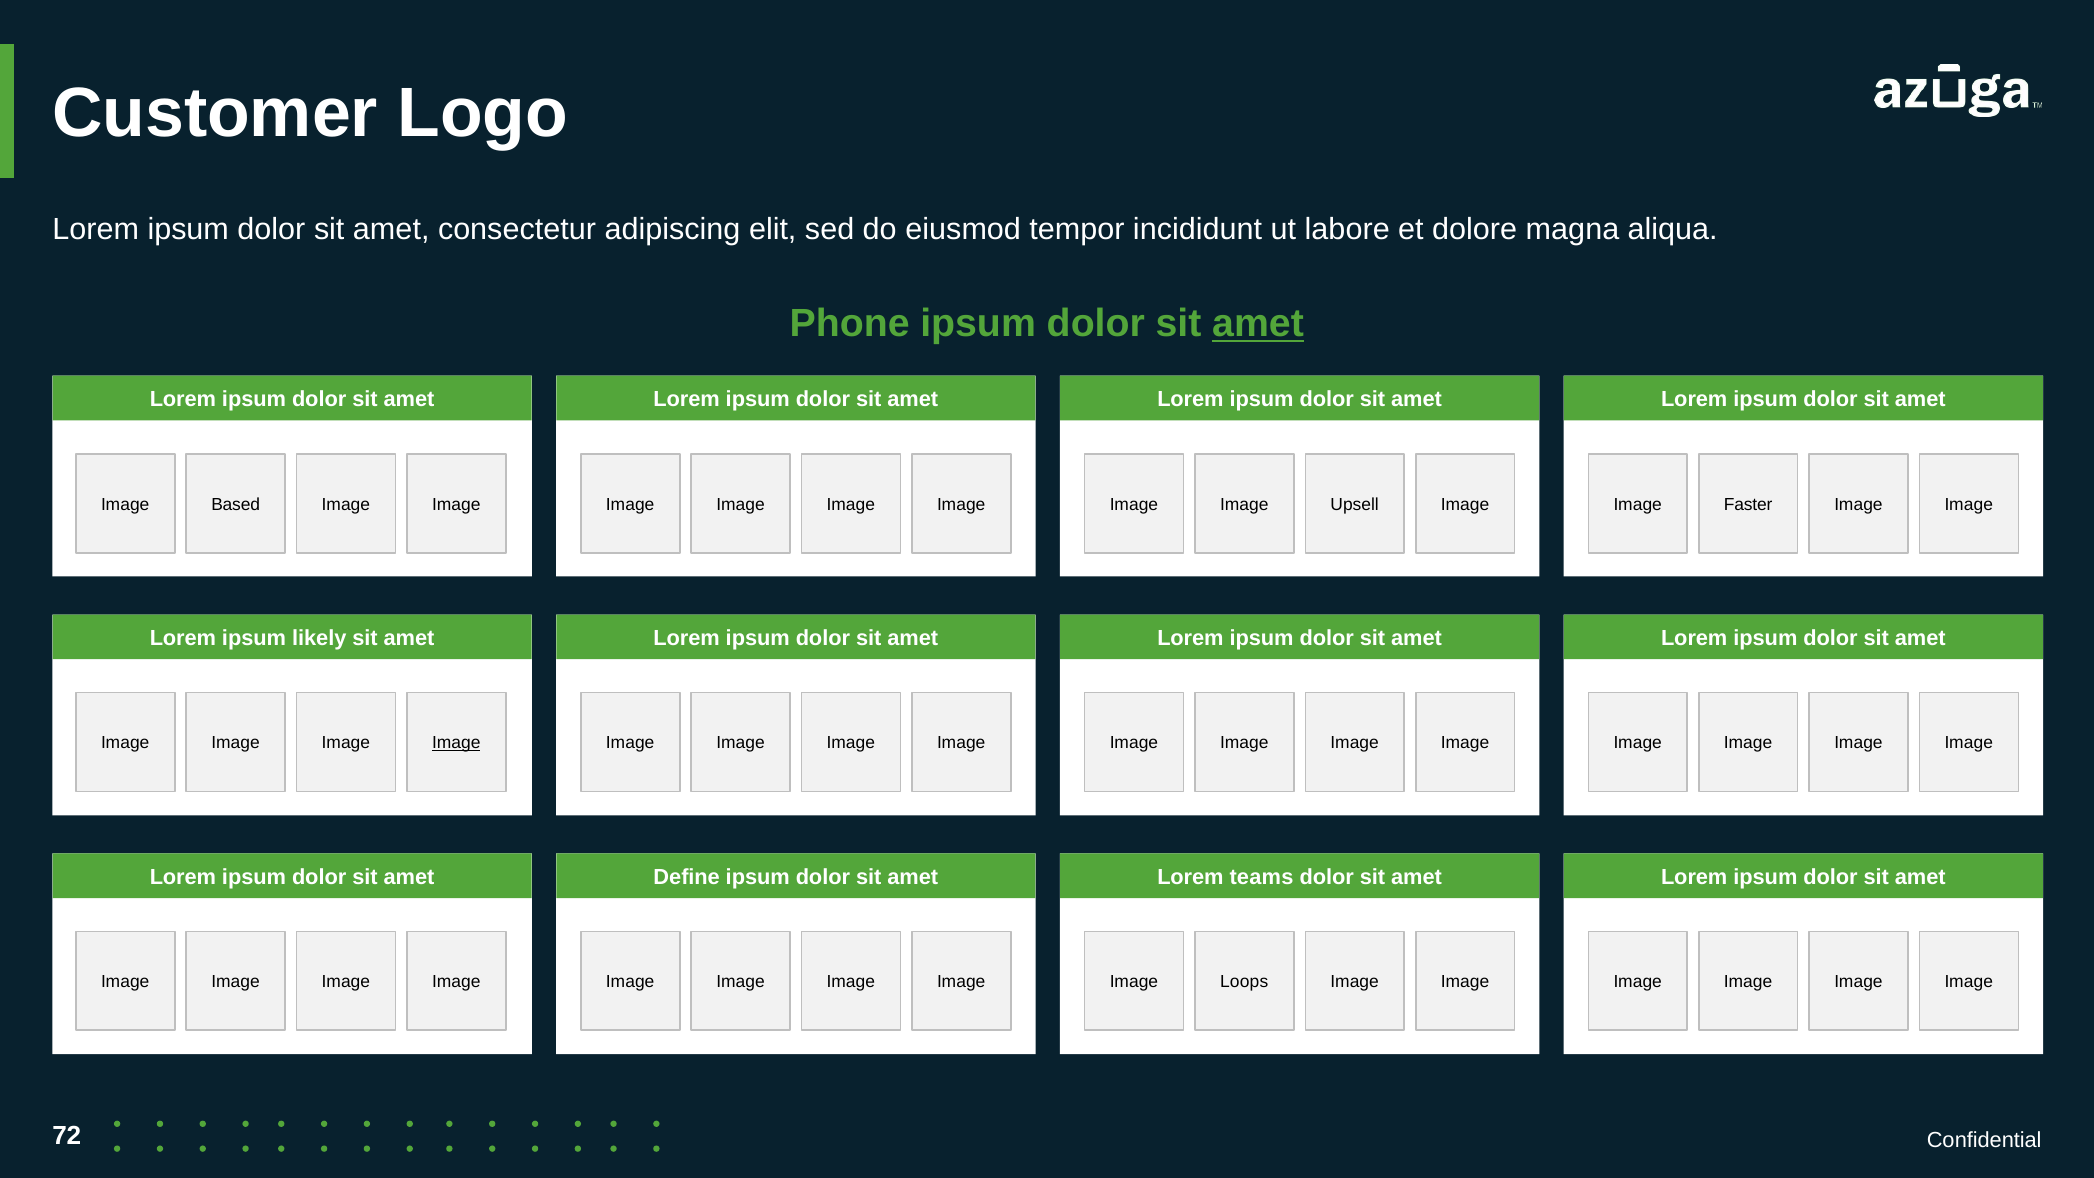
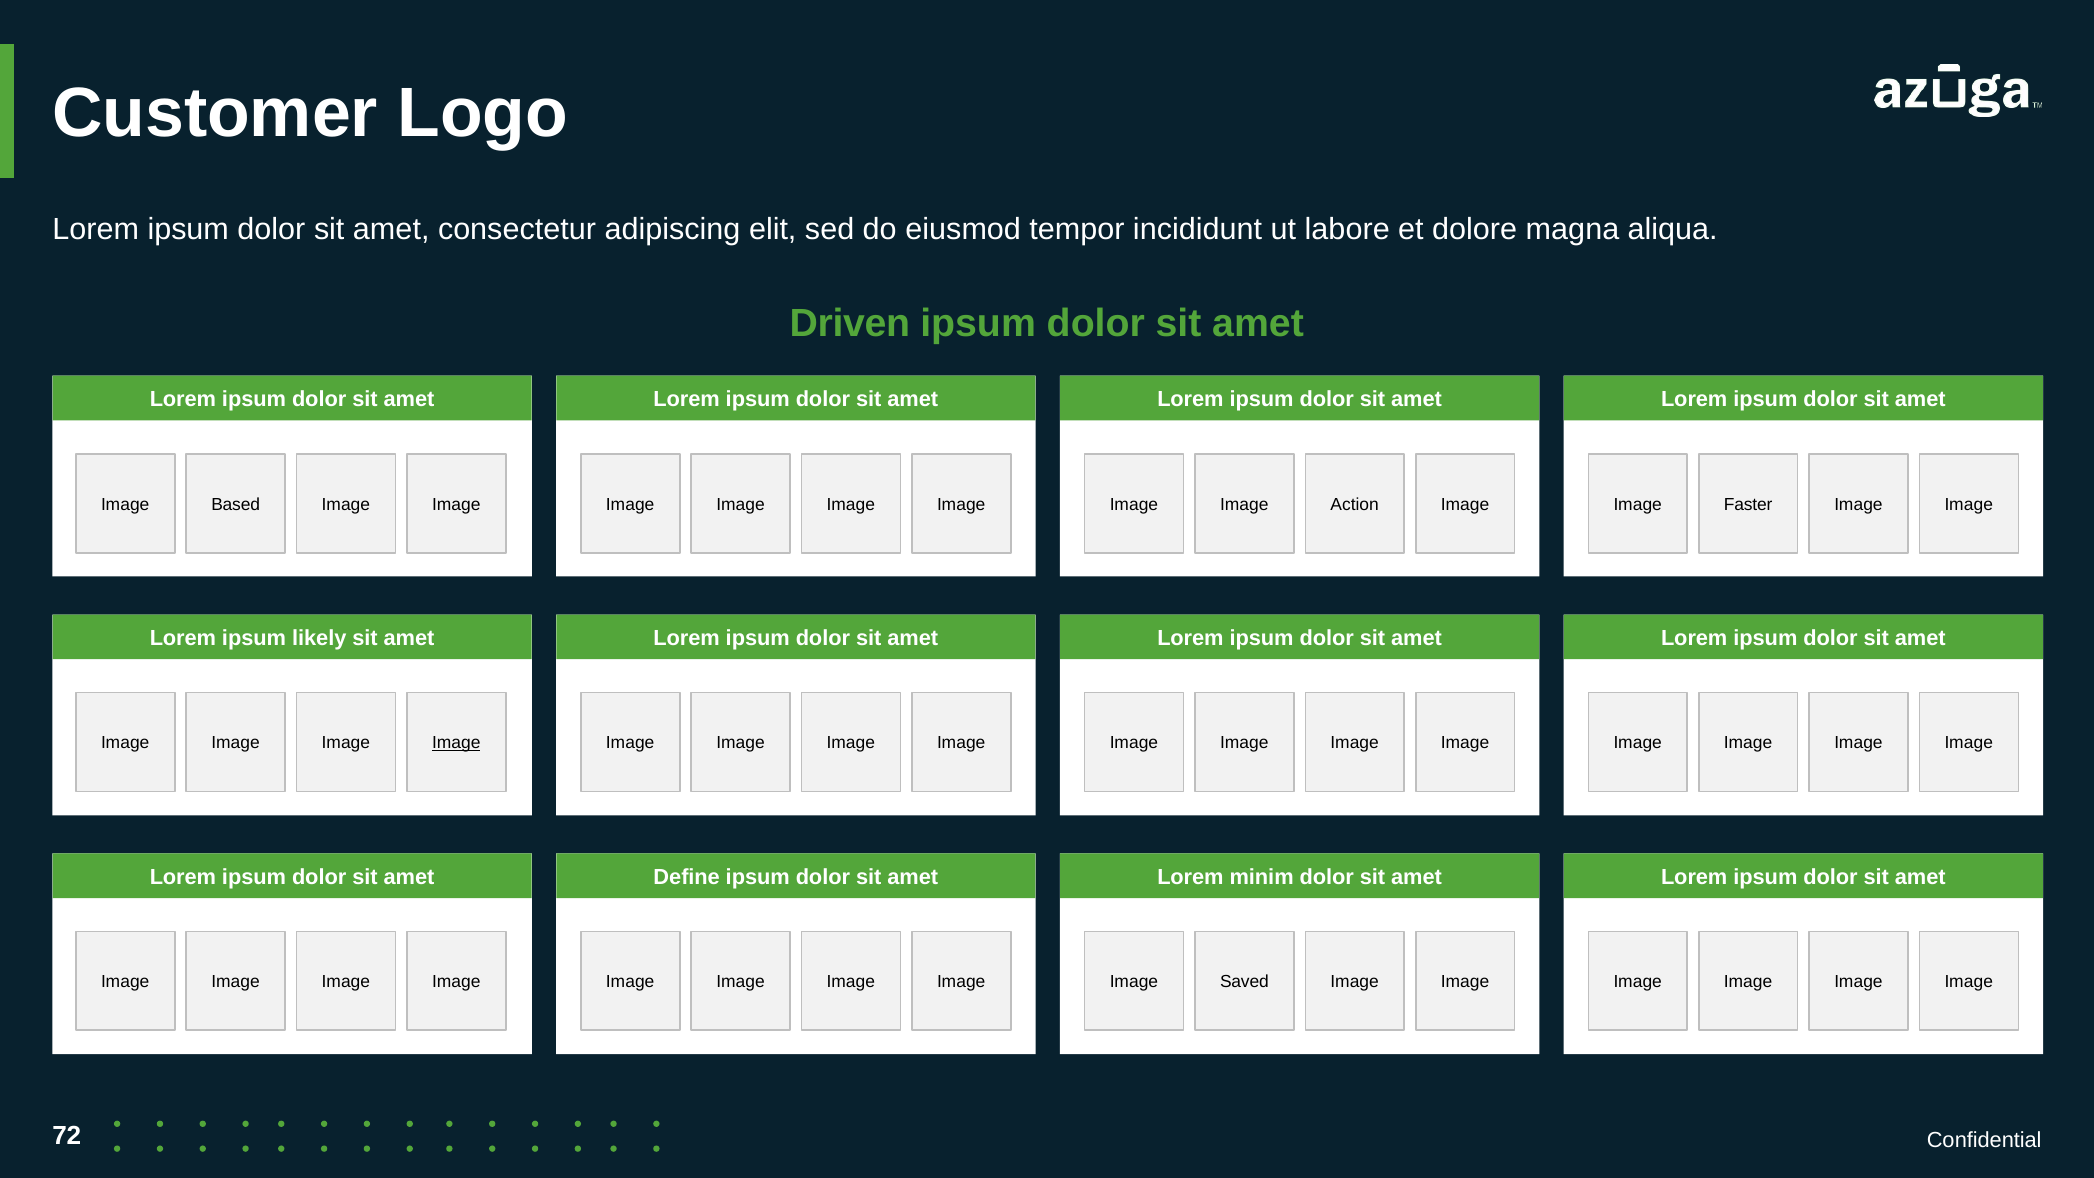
Phone: Phone -> Driven
amet at (1258, 324) underline: present -> none
Upsell: Upsell -> Action
teams: teams -> minim
Loops: Loops -> Saved
